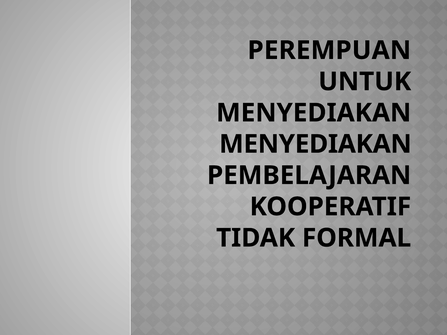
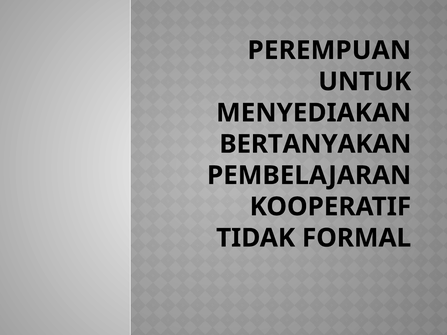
MENYEDIAKAN at (315, 144): MENYEDIAKAN -> BERTANYAKAN
